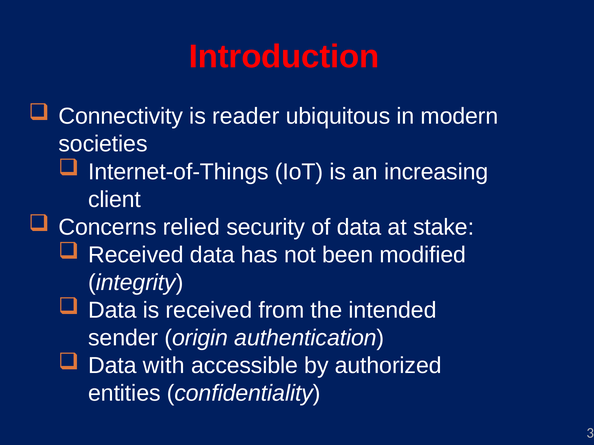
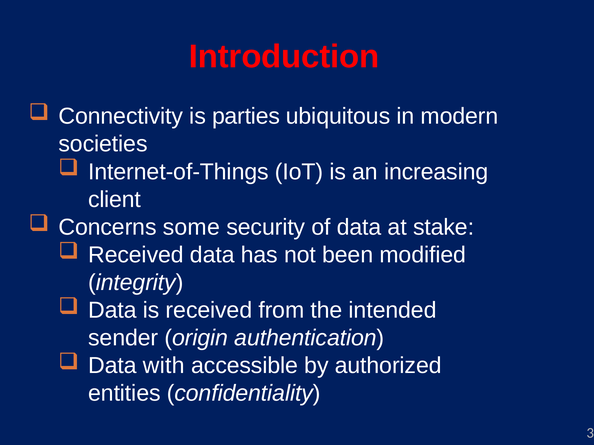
reader: reader -> parties
relied: relied -> some
